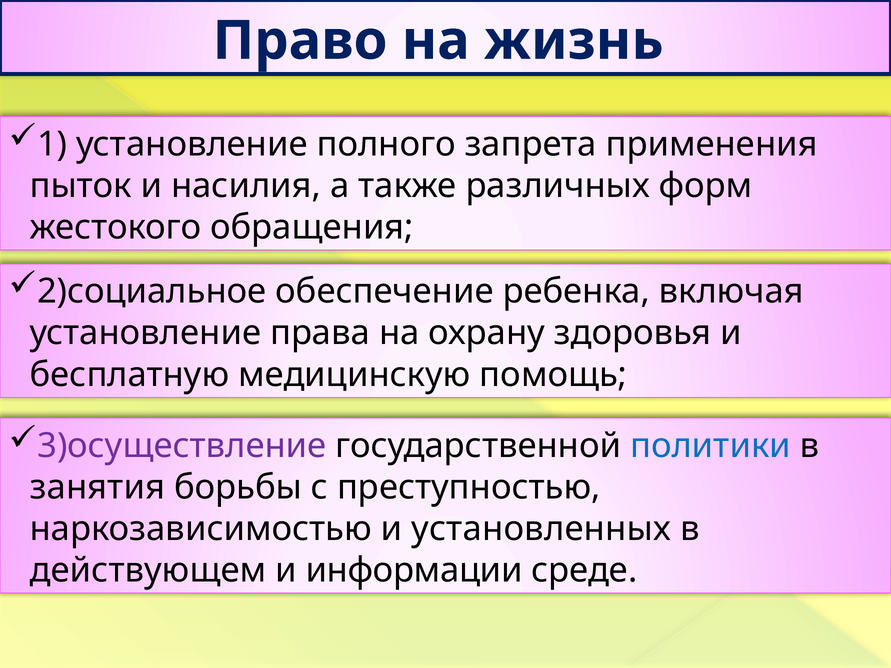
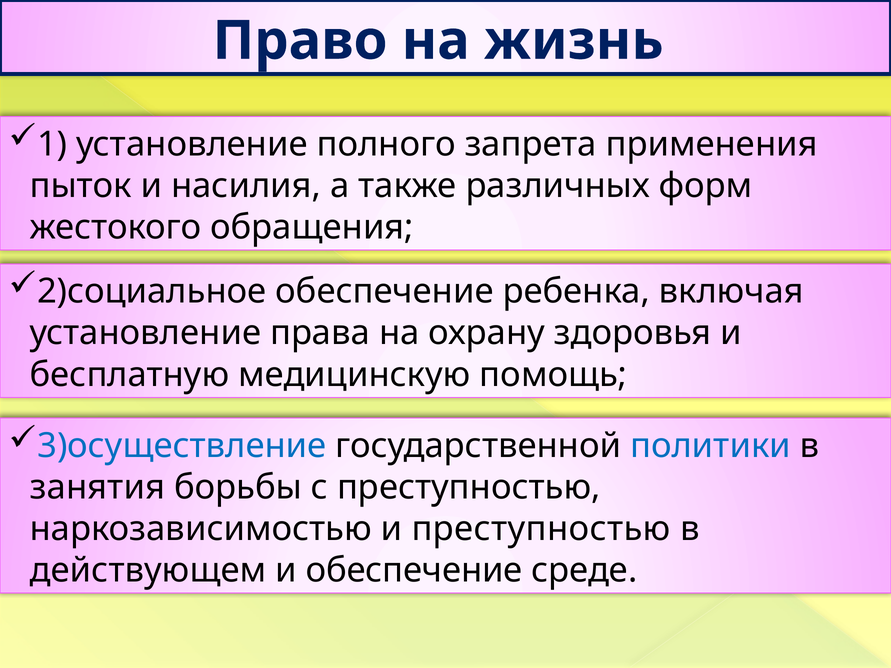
3)осуществление colour: purple -> blue
и установленных: установленных -> преступностью
и информации: информации -> обеспечение
